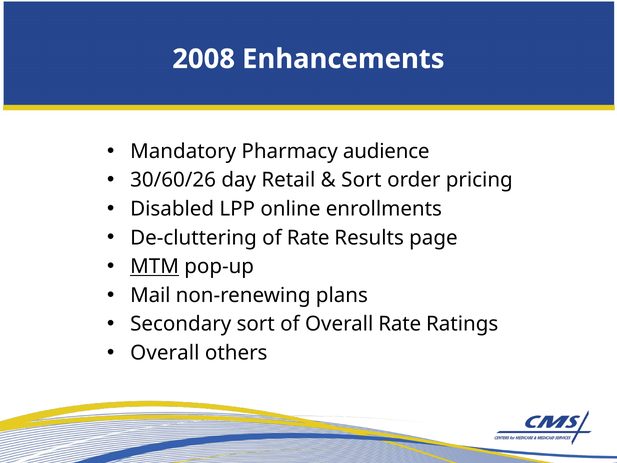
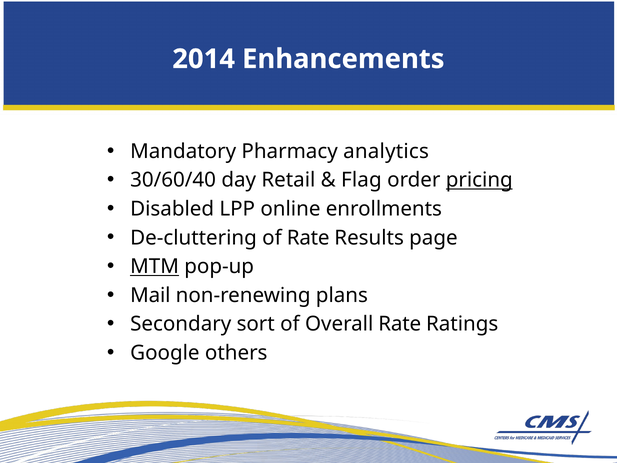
2008: 2008 -> 2014
audience: audience -> analytics
30/60/26: 30/60/26 -> 30/60/40
Sort at (361, 180): Sort -> Flag
pricing underline: none -> present
Overall at (165, 353): Overall -> Google
